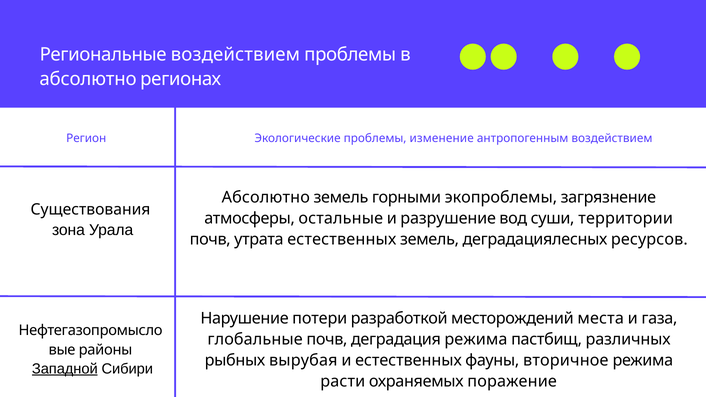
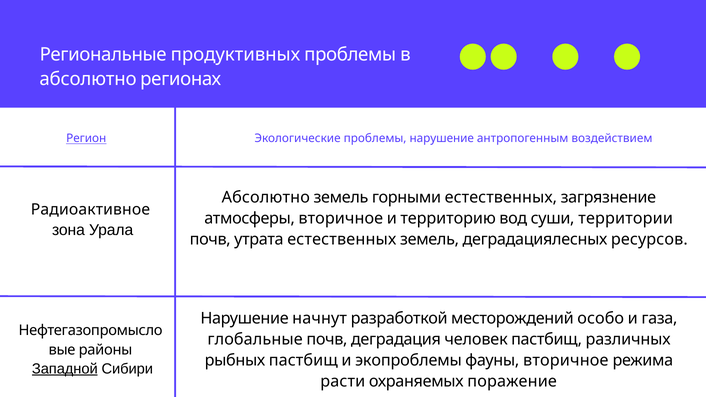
Региональные воздействием: воздействием -> продуктивных
Регион underline: none -> present
проблемы изменение: изменение -> нарушение
горными экопроблемы: экопроблемы -> естественных
Существования: Существования -> Радиоактивное
атмосферы остальные: остальные -> вторичное
разрушение: разрушение -> территорию
потери: потери -> начнут
места: места -> особо
деградация режима: режима -> человек
рыбных вырубая: вырубая -> пастбищ
и естественных: естественных -> экопроблемы
